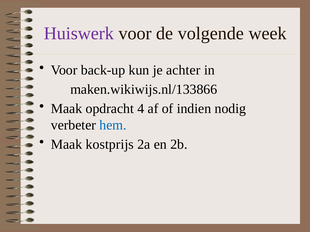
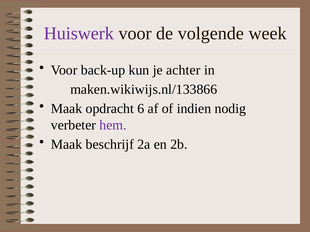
4: 4 -> 6
hem colour: blue -> purple
kostprijs: kostprijs -> beschrijf
